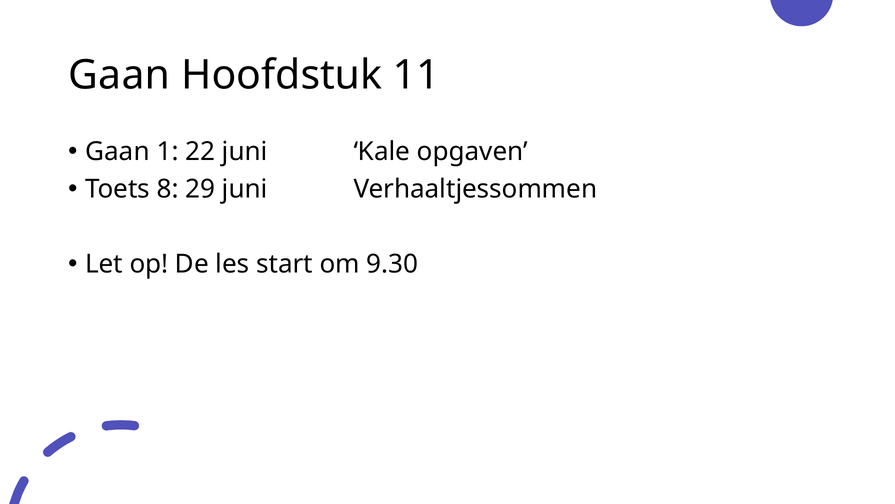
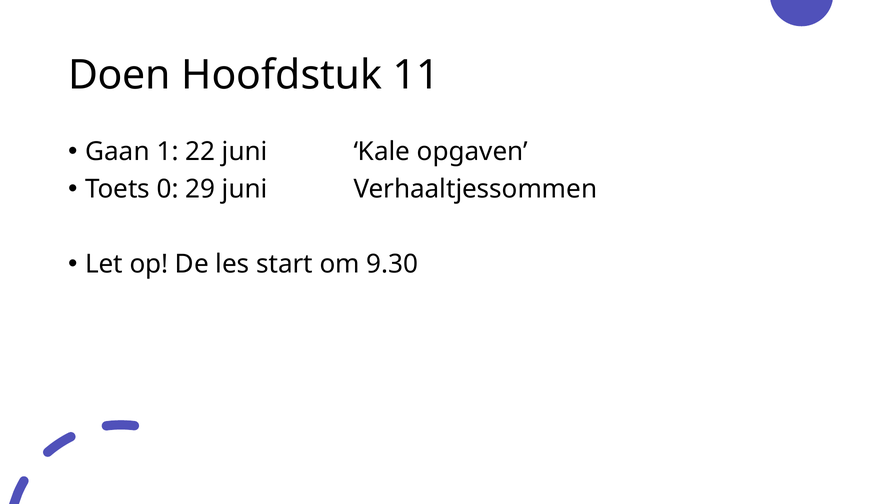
Gaan at (119, 75): Gaan -> Doen
8: 8 -> 0
